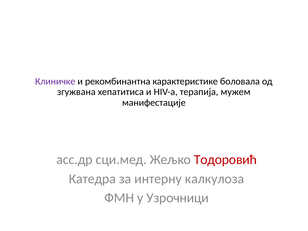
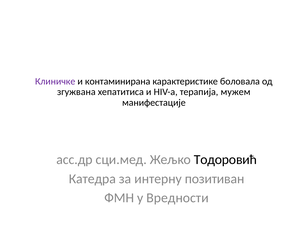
рекомбинантна: рекомбинантна -> контаминирана
Тодоровић colour: red -> black
калкулоза: калкулоза -> позитиван
Узрочници: Узрочници -> Вредности
